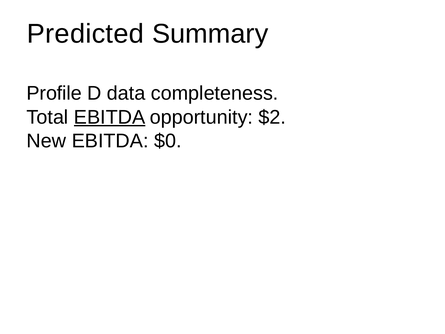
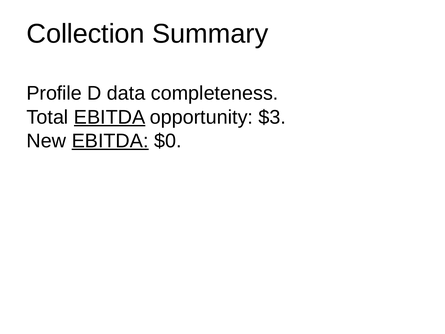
Predicted: Predicted -> Collection
$2: $2 -> $3
EBITDA at (110, 141) underline: none -> present
